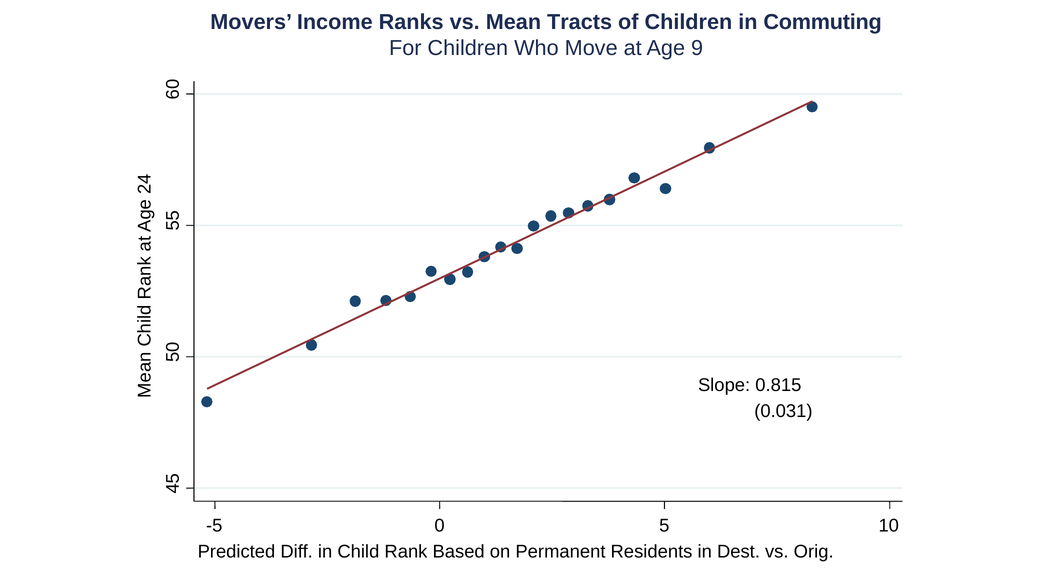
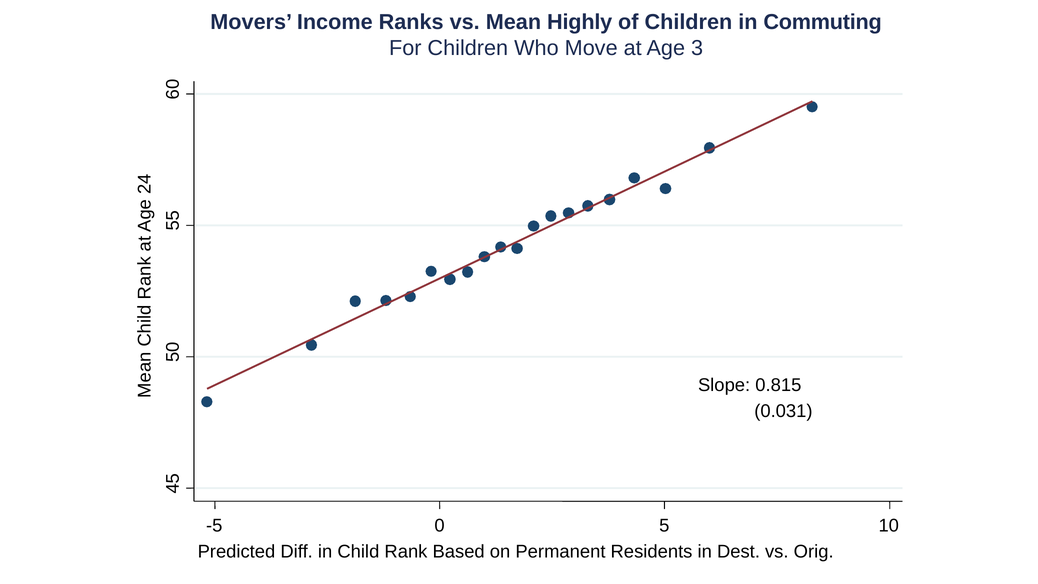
Tracts: Tracts -> Highly
9: 9 -> 3
